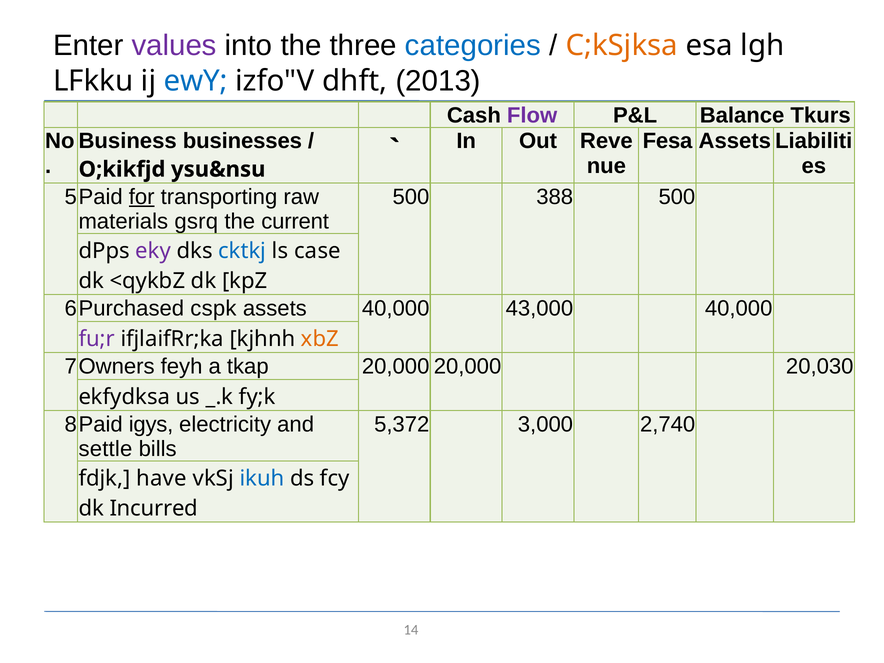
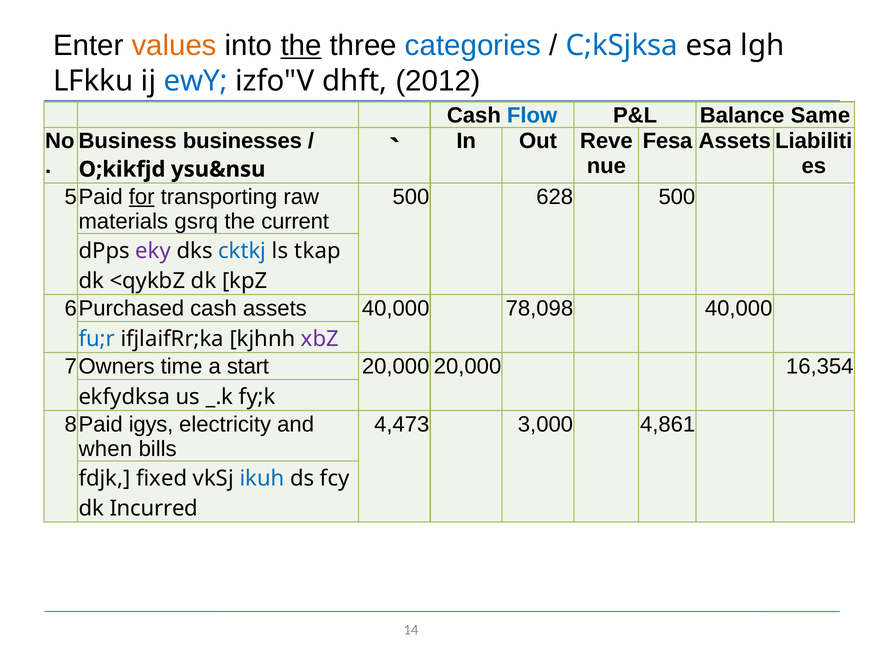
values colour: purple -> orange
the at (301, 46) underline: none -> present
C;kSjksa colour: orange -> blue
2013: 2013 -> 2012
Flow colour: purple -> blue
Tkurs: Tkurs -> Same
388: 388 -> 628
case: case -> tkap
cspk at (213, 308): cspk -> cash
43,000: 43,000 -> 78,098
fu;r colour: purple -> blue
xbZ colour: orange -> purple
feyh: feyh -> time
tkap: tkap -> start
20,030: 20,030 -> 16,354
5,372: 5,372 -> 4,473
2,740: 2,740 -> 4,861
settle: settle -> when
have: have -> fixed
